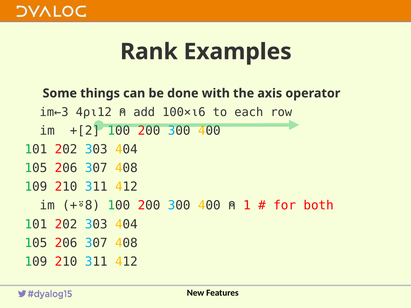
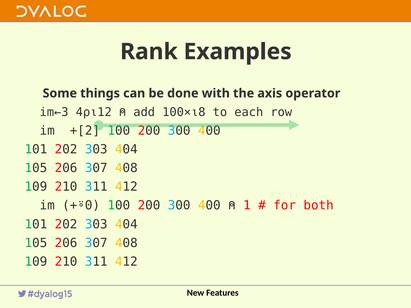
100×⍳6: 100×⍳6 -> 100×⍳8
+⍤8: +⍤8 -> +⍤0
